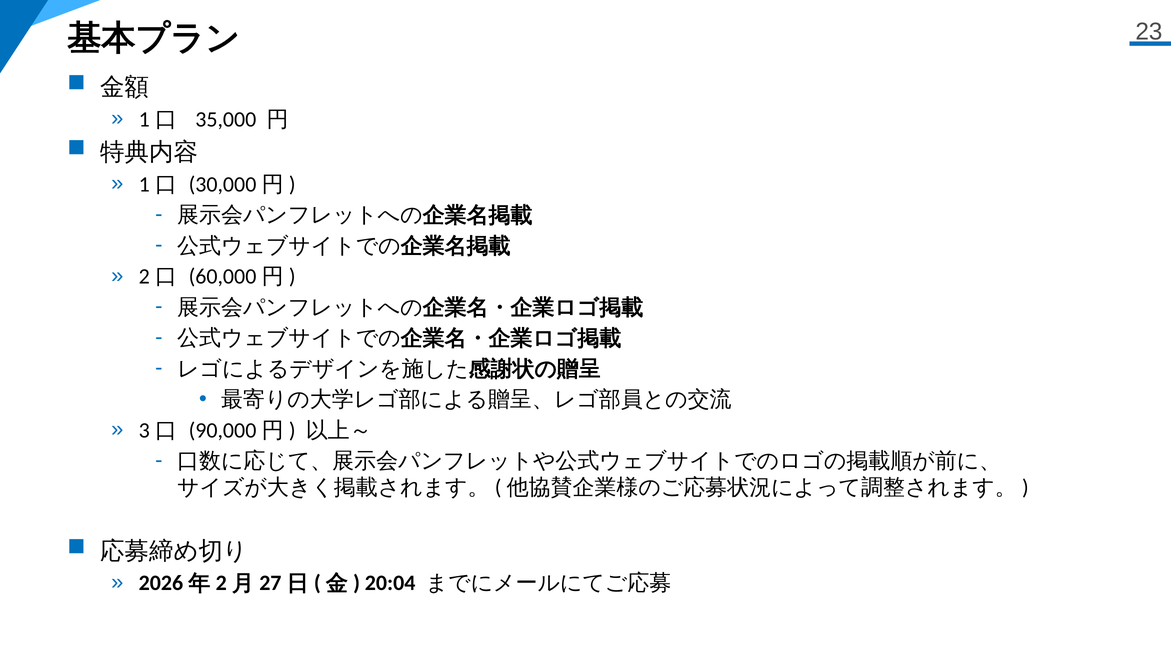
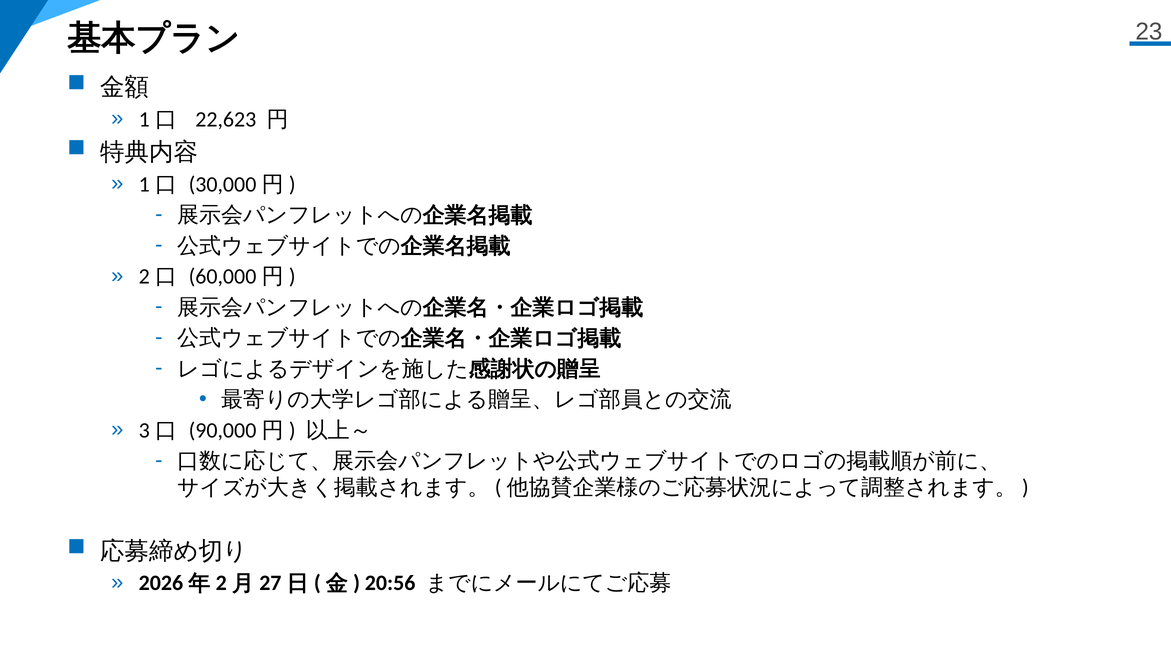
35,000: 35,000 -> 22,623
20:04: 20:04 -> 20:56
